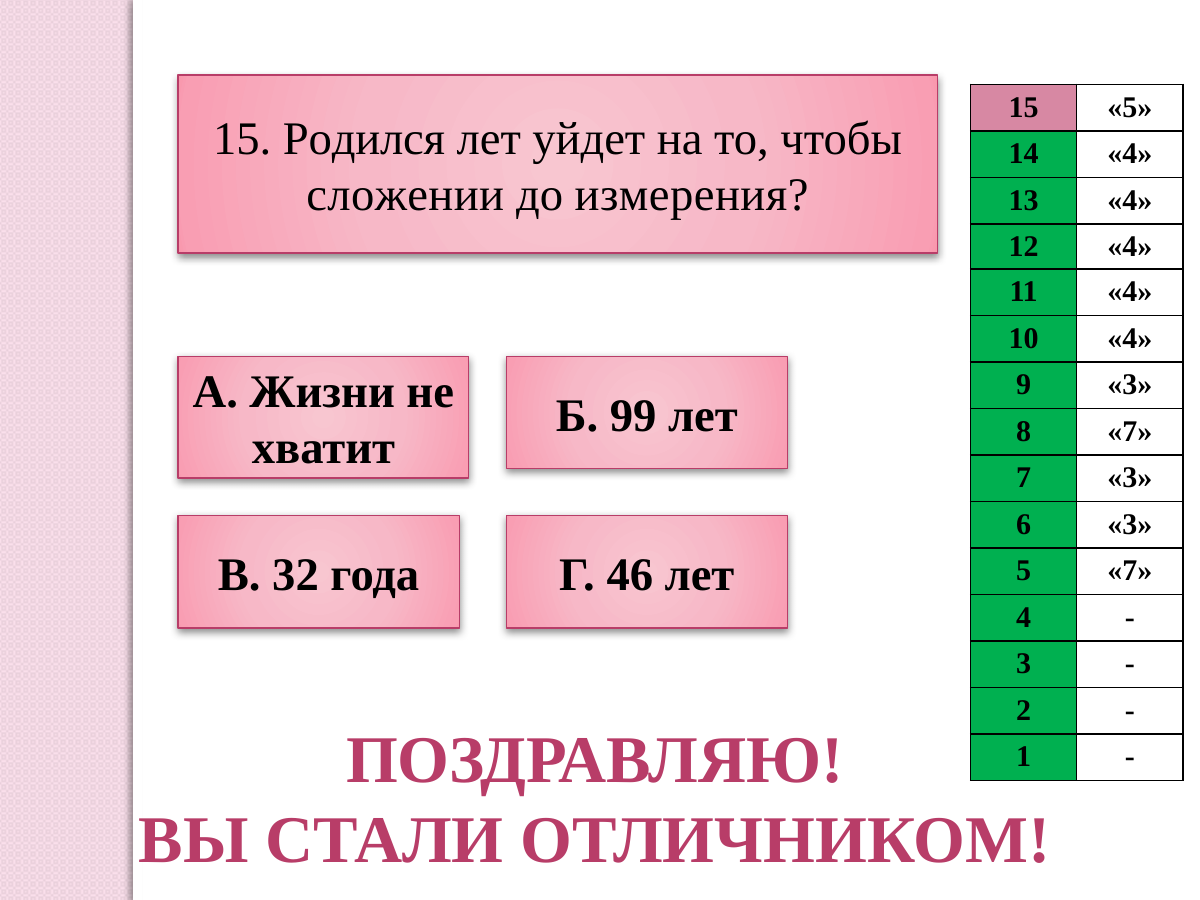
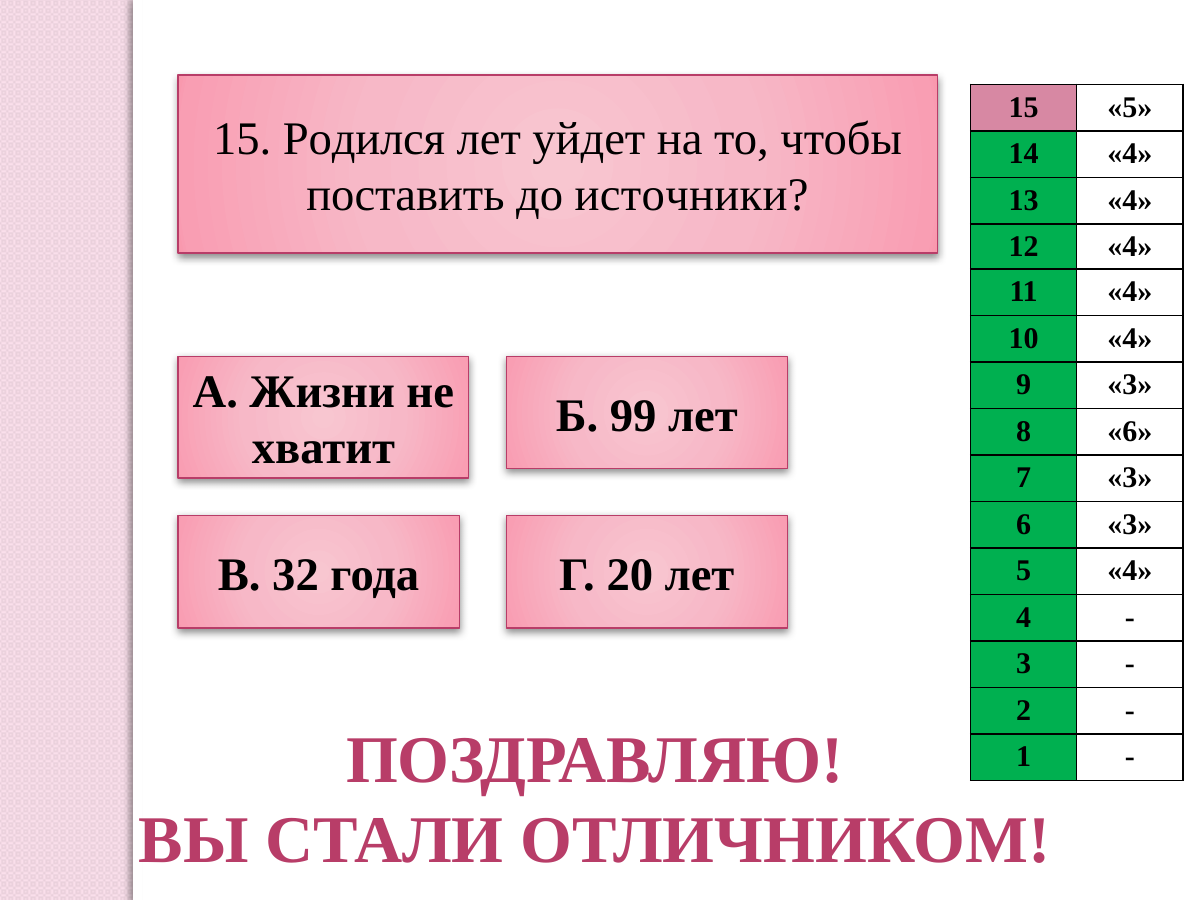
сложении: сложении -> поставить
измерения: измерения -> источники
8 7: 7 -> 6
46: 46 -> 20
5 7: 7 -> 4
